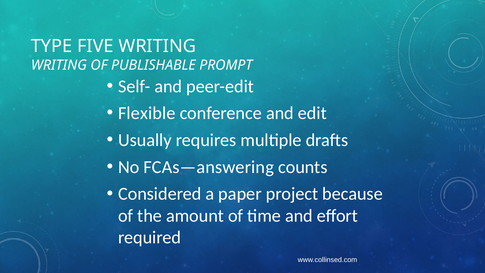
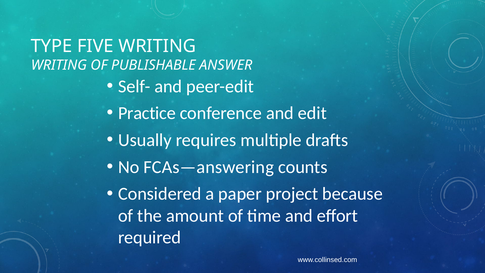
PROMPT: PROMPT -> ANSWER
Flexible: Flexible -> Practice
